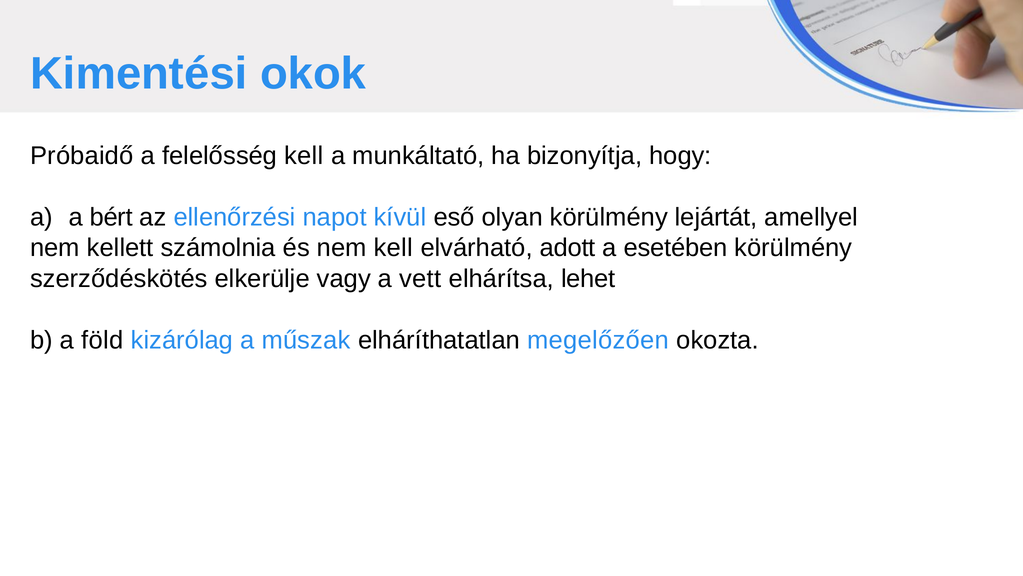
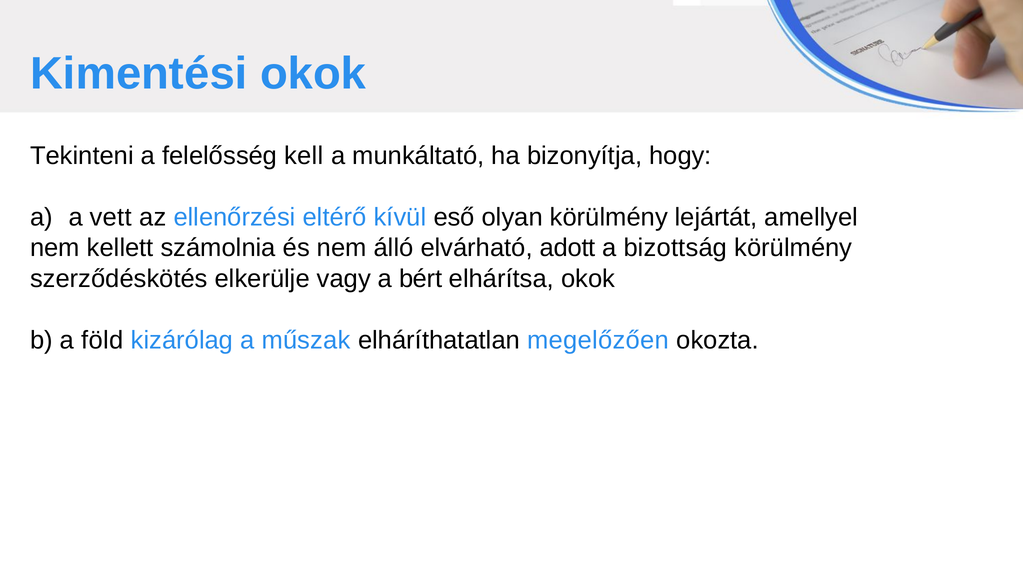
Próbaidő: Próbaidő -> Tekinteni
bért: bért -> vett
napot: napot -> eltérő
nem kell: kell -> álló
esetében: esetében -> bizottság
vett: vett -> bért
elhárítsa lehet: lehet -> okok
